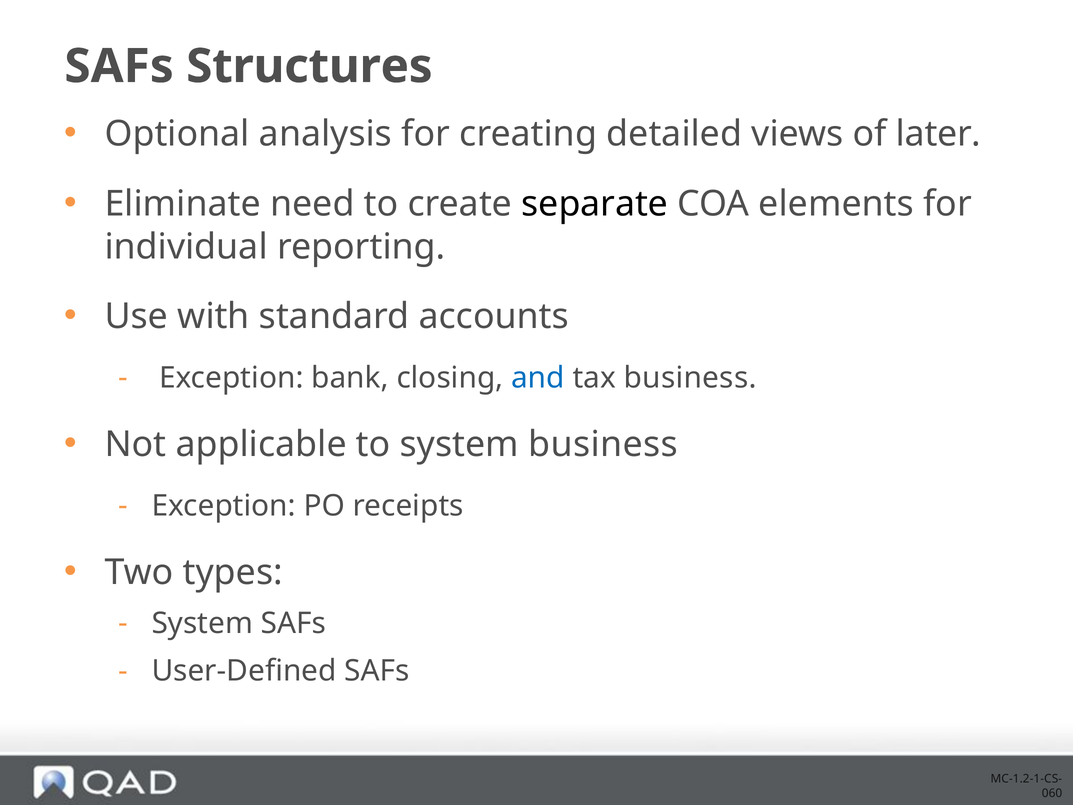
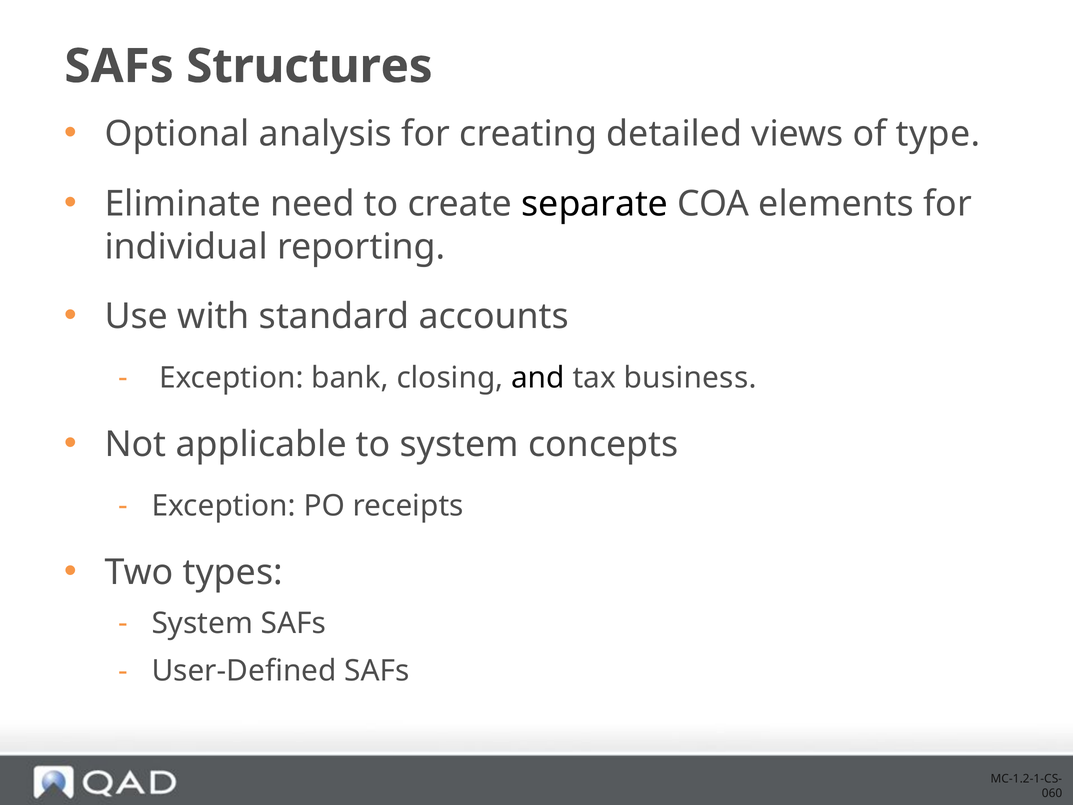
later: later -> type
and colour: blue -> black
system business: business -> concepts
